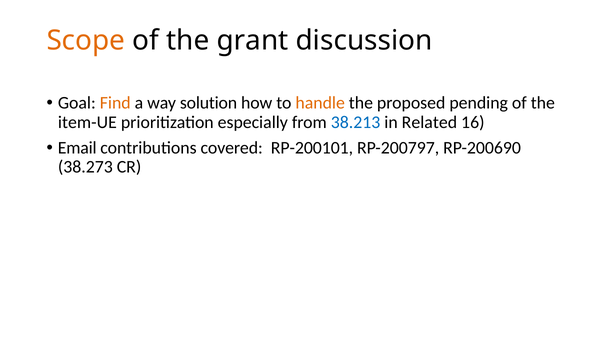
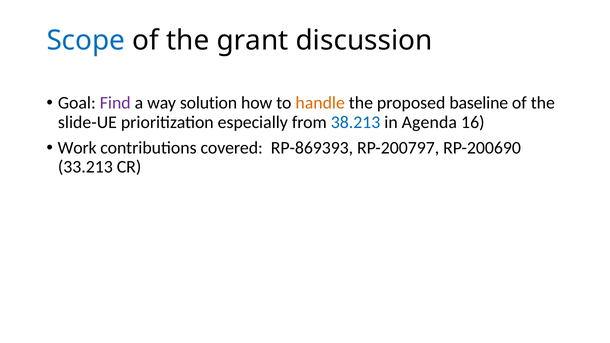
Scope colour: orange -> blue
Find colour: orange -> purple
pending: pending -> baseline
item-UE: item-UE -> slide-UE
Related: Related -> Agenda
Email: Email -> Work
RP-200101: RP-200101 -> RP-869393
38.273: 38.273 -> 33.213
